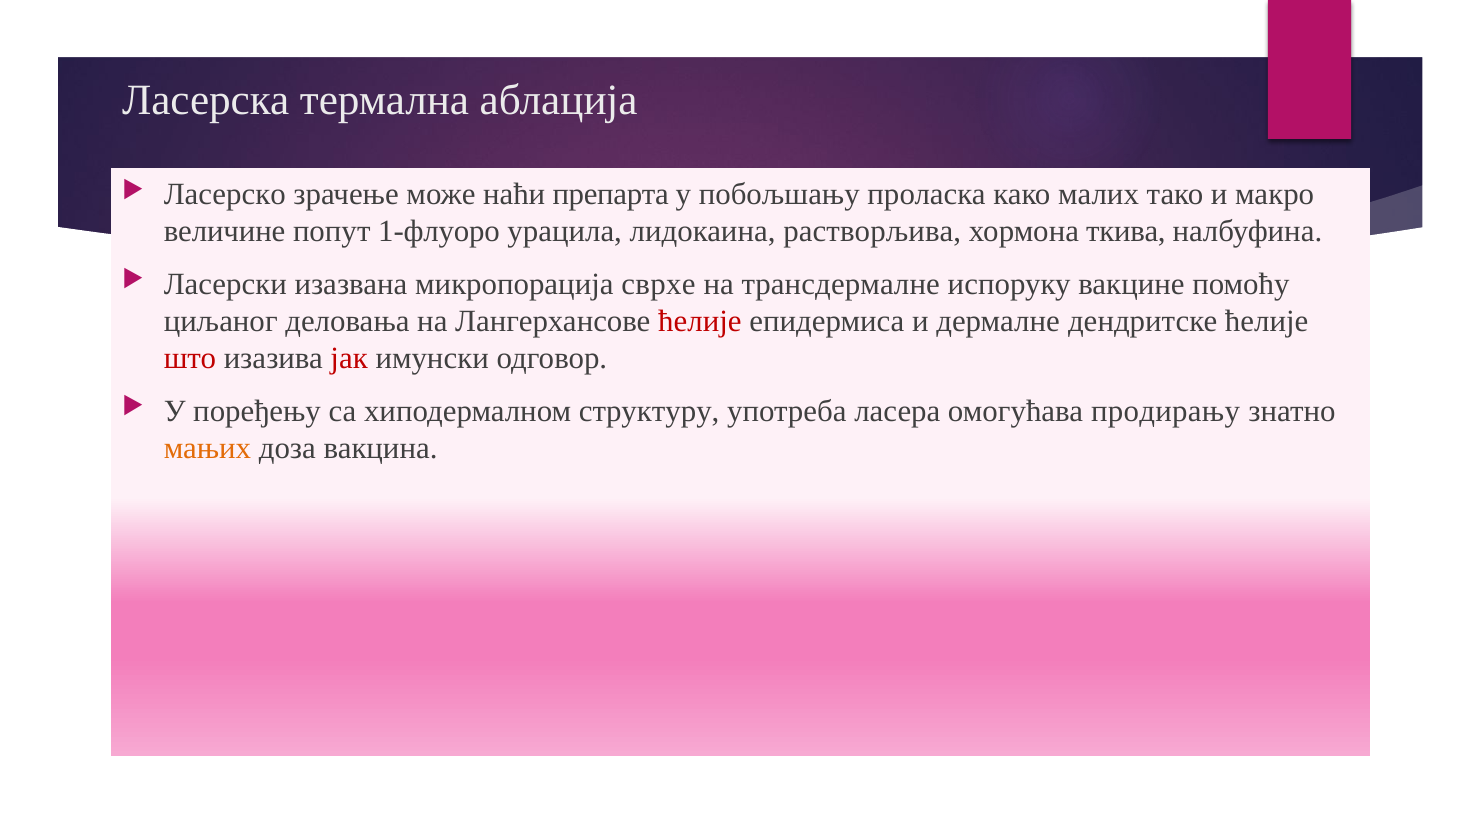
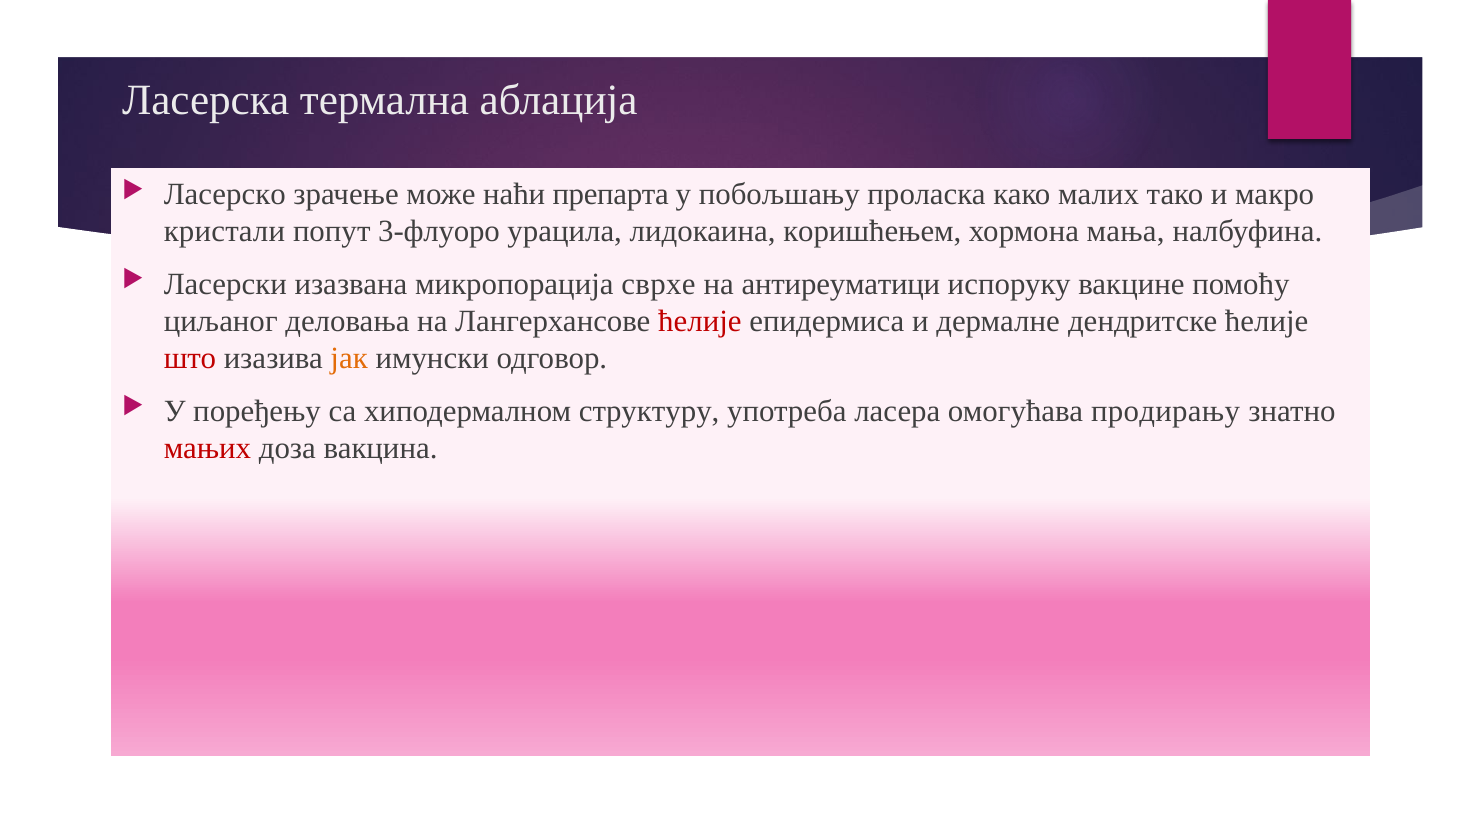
величине: величине -> кристали
1-флуоро: 1-флуоро -> 3-флуоро
растворљива: растворљива -> коришћењем
ткива: ткива -> мања
трансдермалне: трансдермалне -> антиреуматици
јак colour: red -> orange
мањих colour: orange -> red
